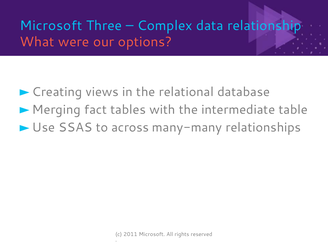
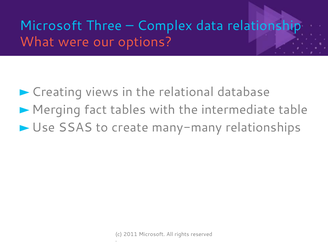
across: across -> create
